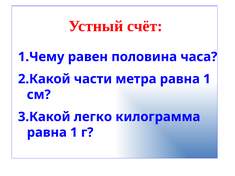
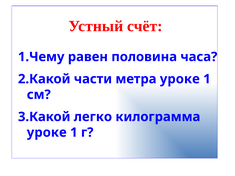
метра равна: равна -> уроке
равна at (47, 133): равна -> уроке
